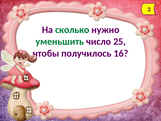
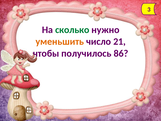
уменьшить colour: green -> orange
25: 25 -> 21
16: 16 -> 86
